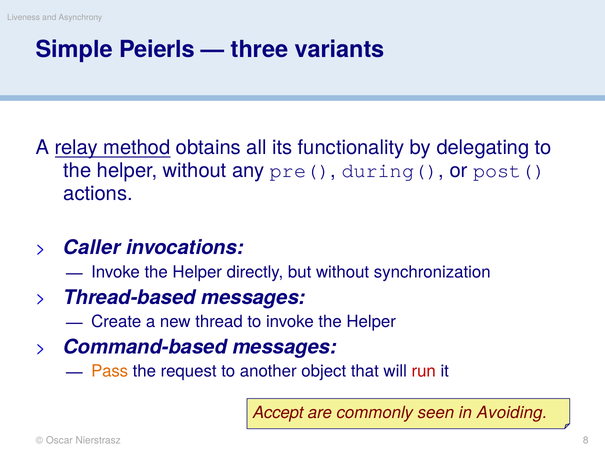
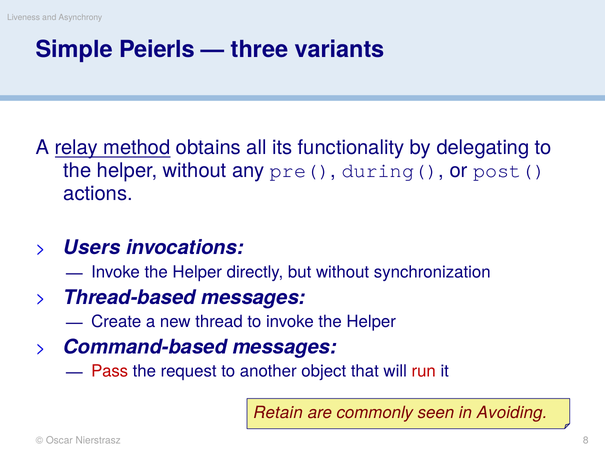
Caller: Caller -> Users
Pass colour: orange -> red
Accept: Accept -> Retain
